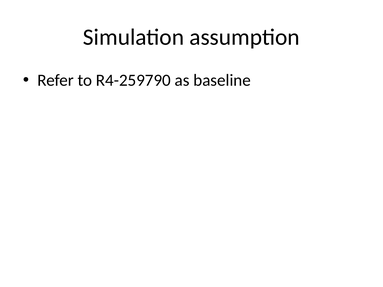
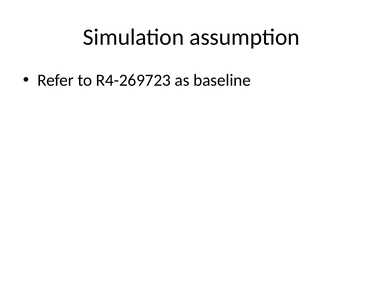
R4-259790: R4-259790 -> R4-269723
